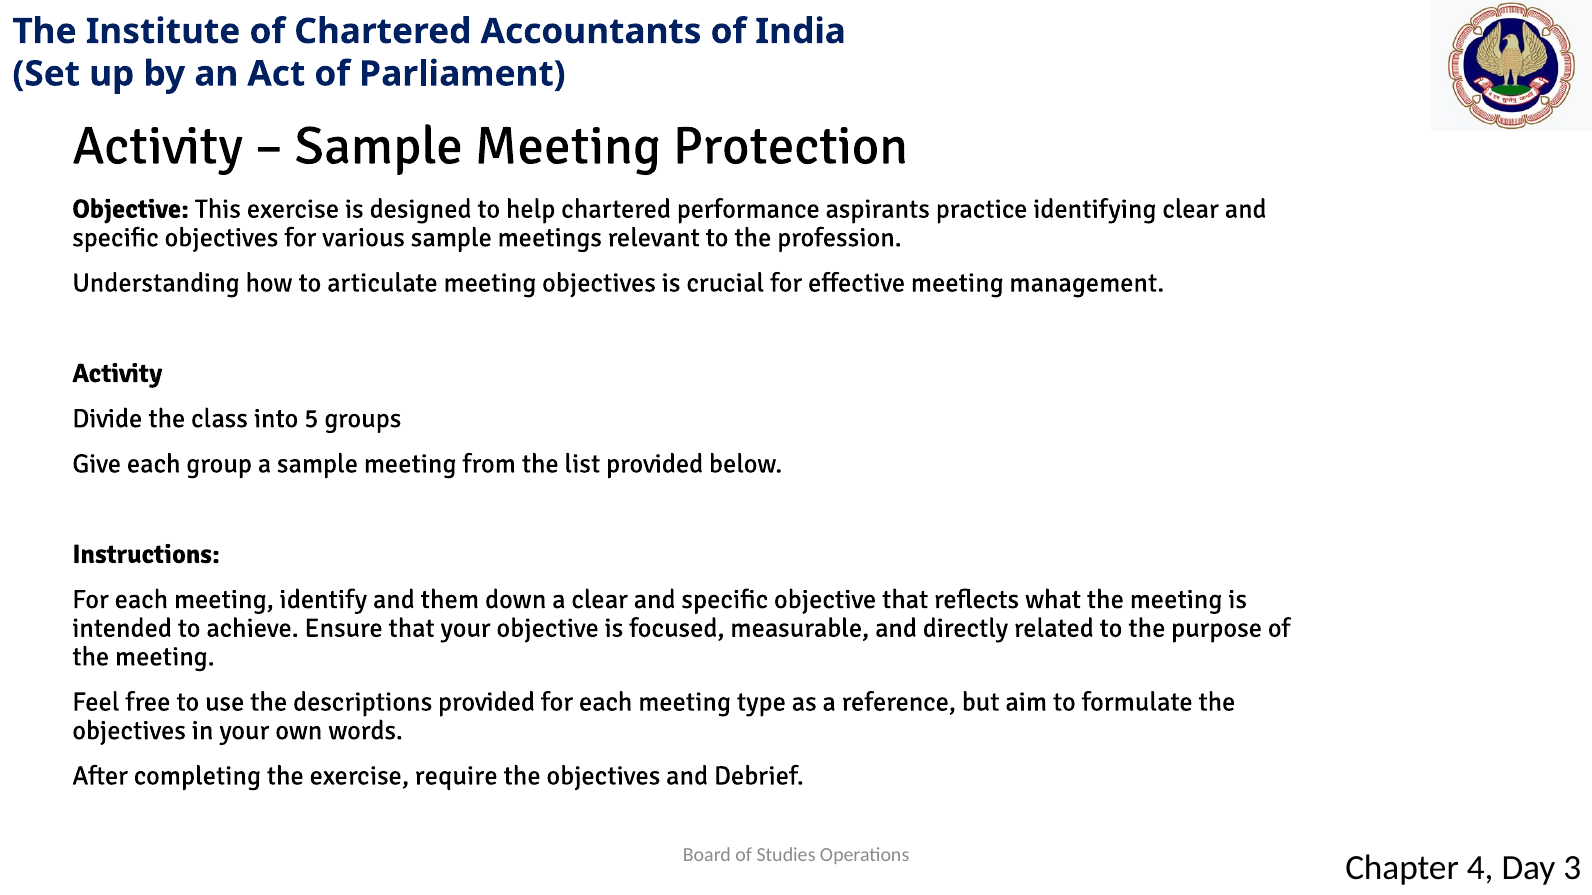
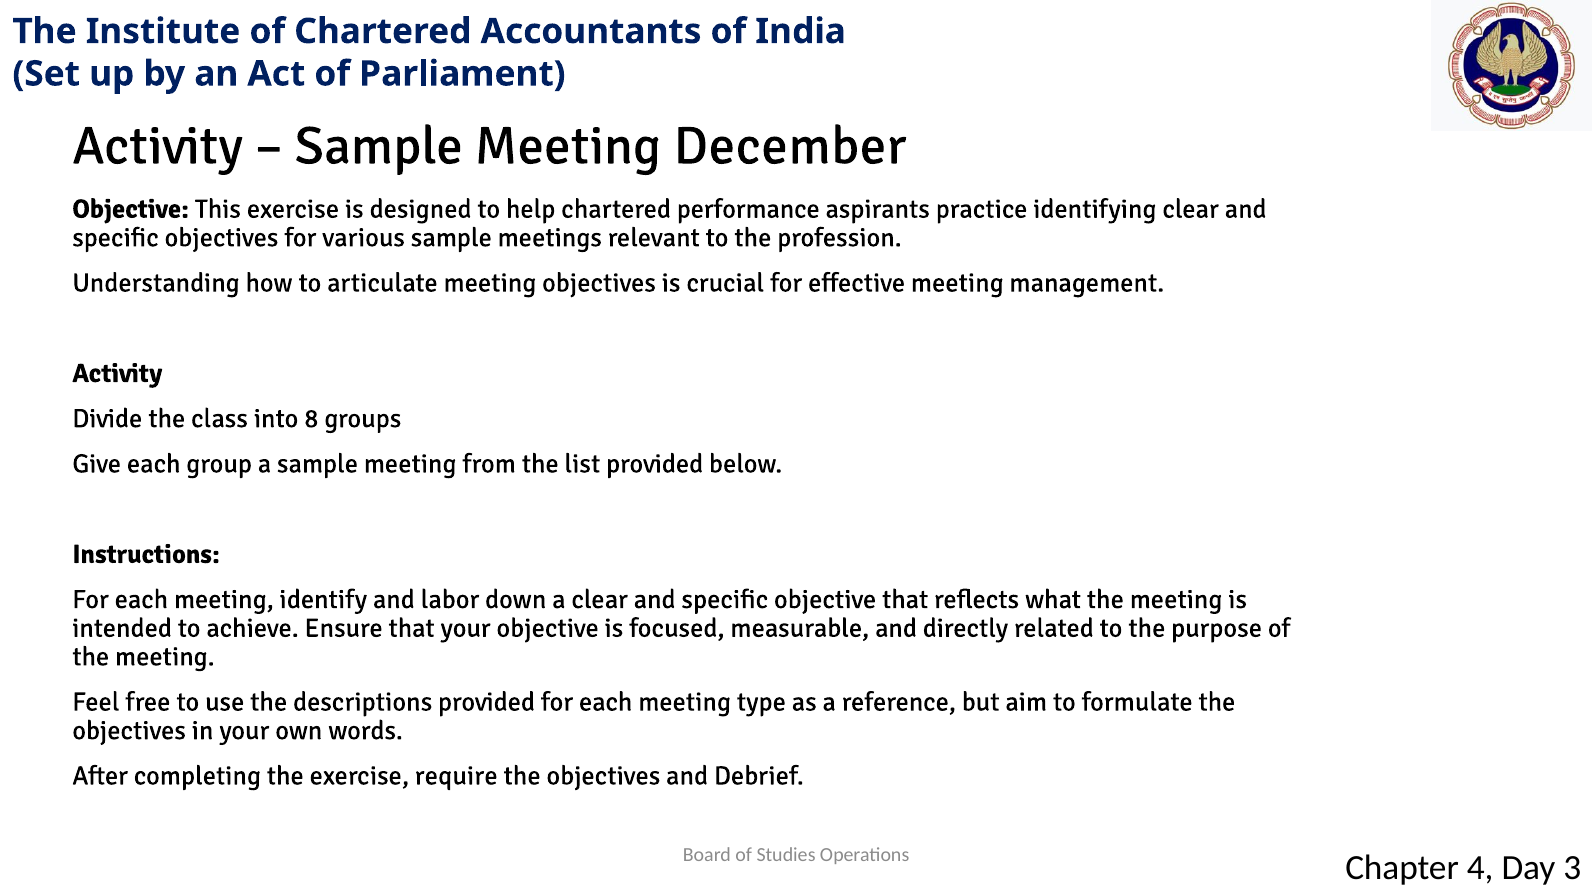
Protection: Protection -> December
5: 5 -> 8
them: them -> labor
